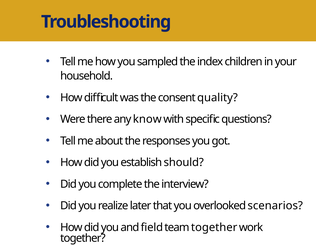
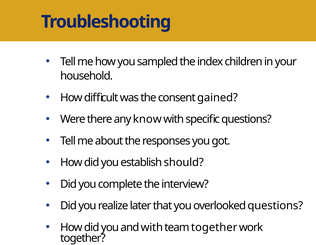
quality: quality -> gained
overlooked scenarios: scenarios -> questions
and field: field -> with
